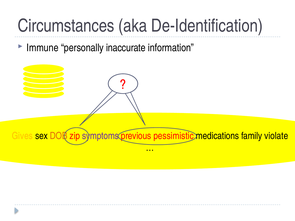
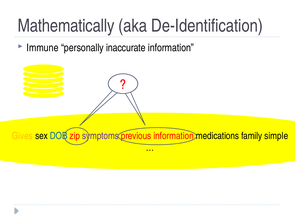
Circumstances: Circumstances -> Mathematically
DOB colour: orange -> blue
previous pessimistic: pessimistic -> information
violate: violate -> simple
